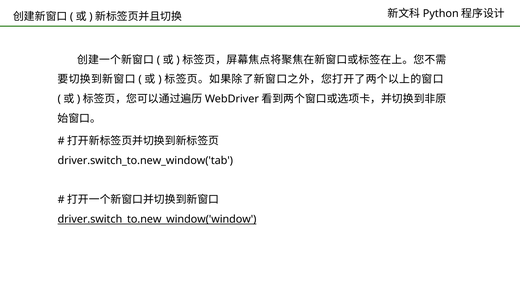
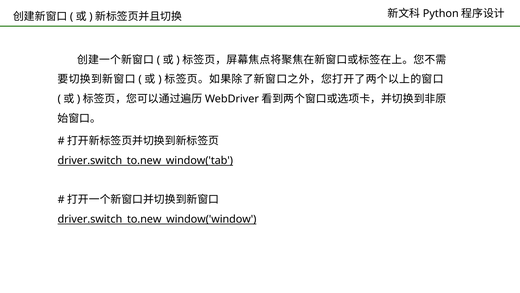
driver.switch_to.new_window('tab underline: none -> present
